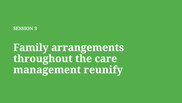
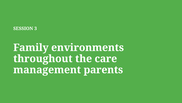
arrangements: arrangements -> environments
reunify: reunify -> parents
